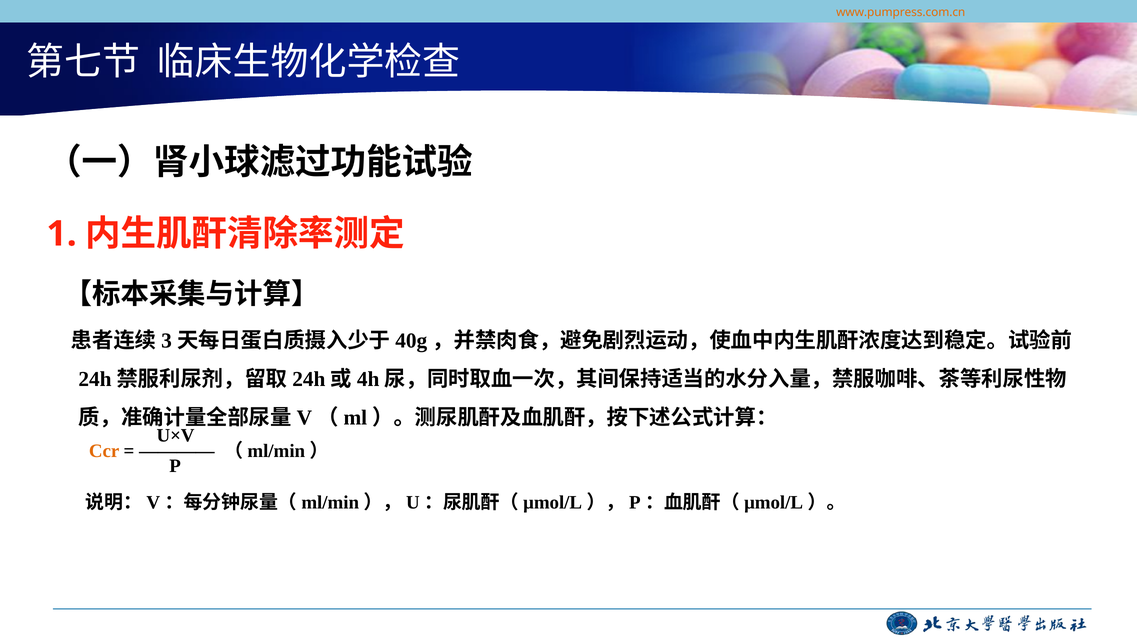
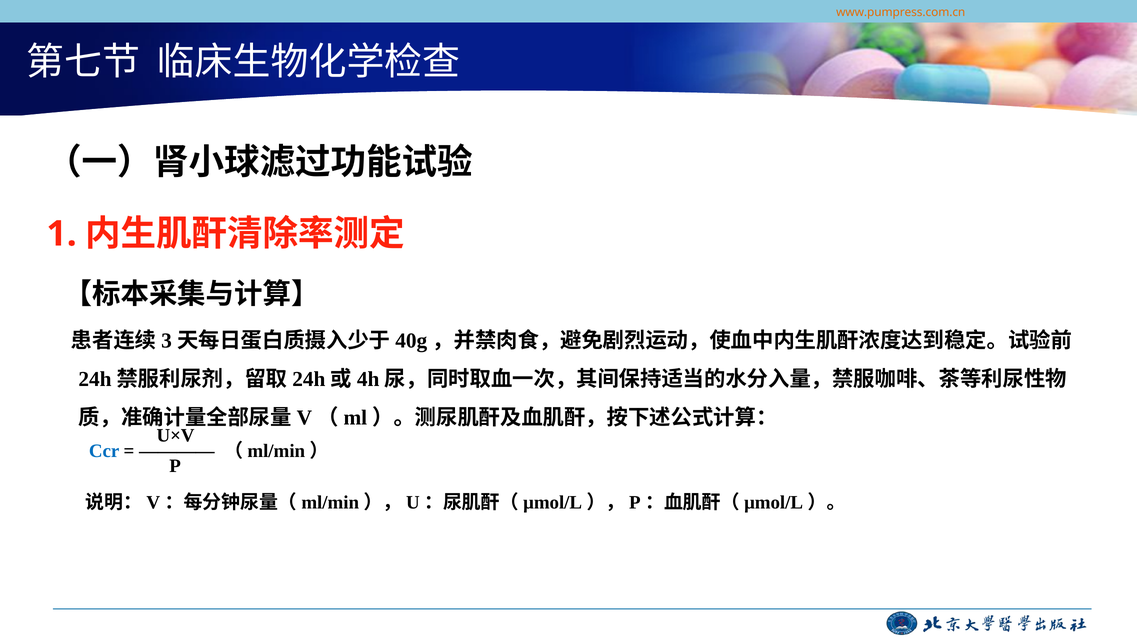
Ccr colour: orange -> blue
